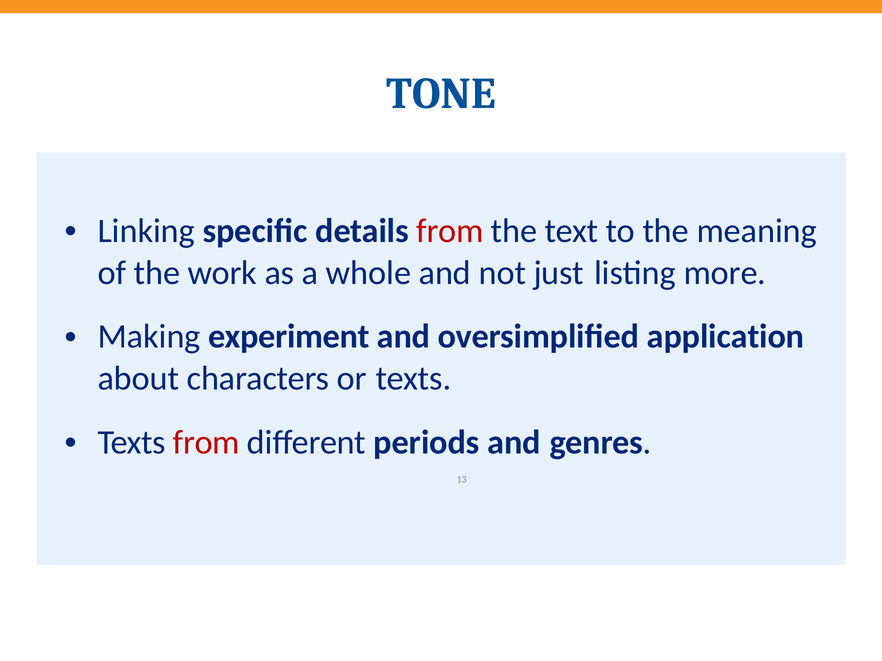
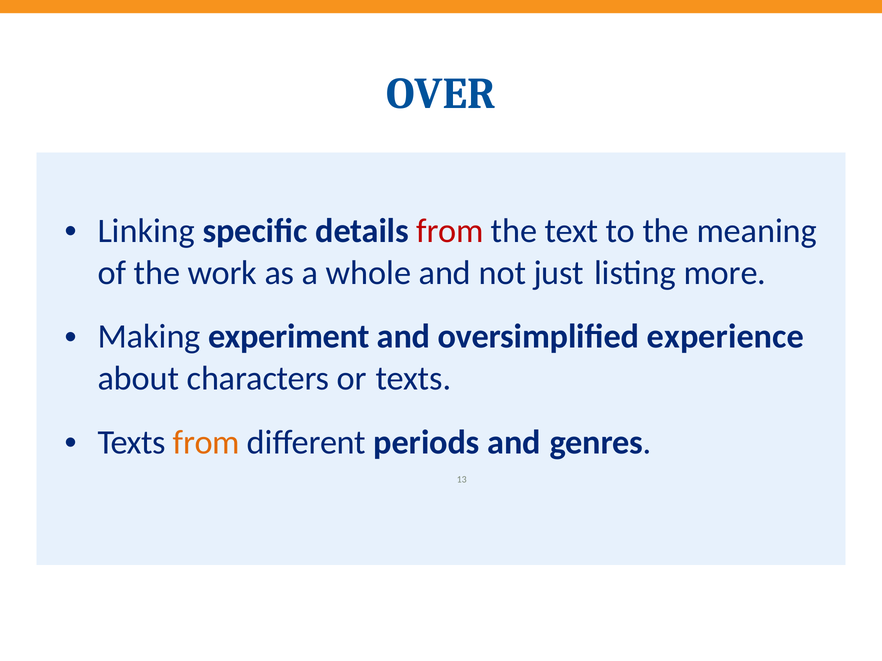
TONE: TONE -> OVER
application: application -> experience
from at (206, 443) colour: red -> orange
